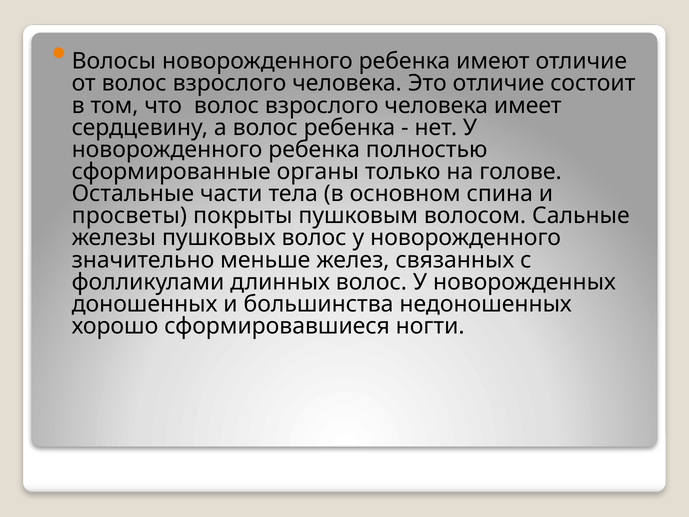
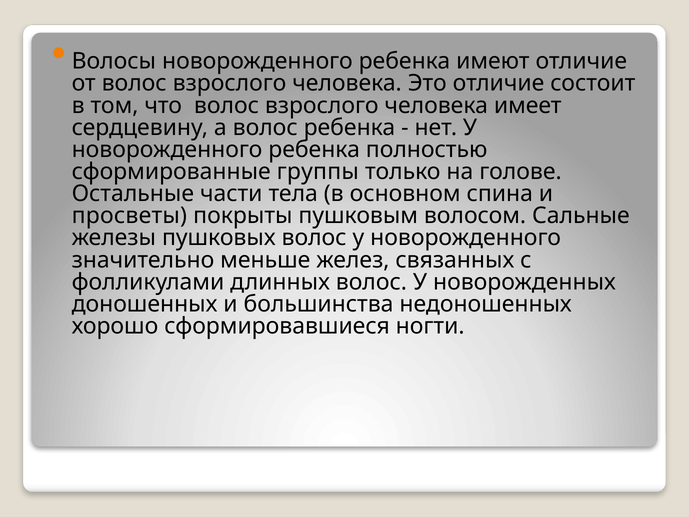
органы: органы -> группы
